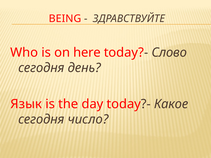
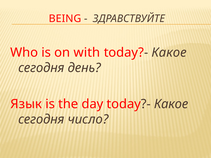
here: here -> with
Слово at (169, 53): Слово -> Какое
